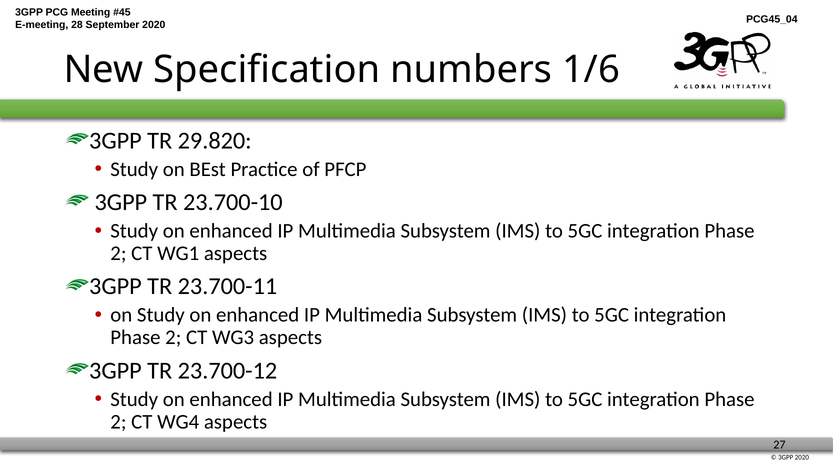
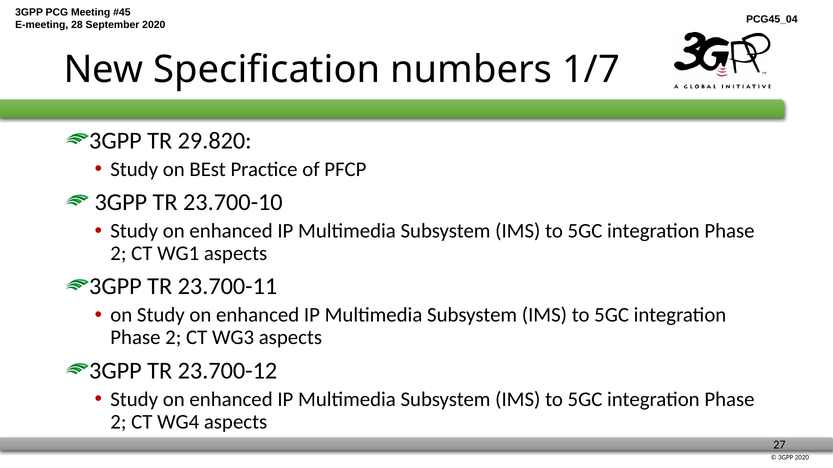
1/6: 1/6 -> 1/7
